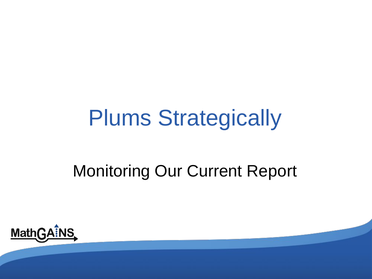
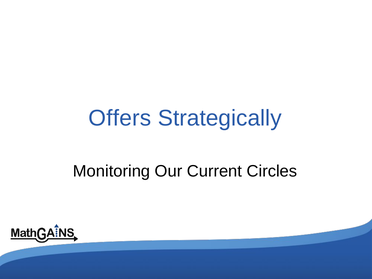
Plums: Plums -> Offers
Report: Report -> Circles
